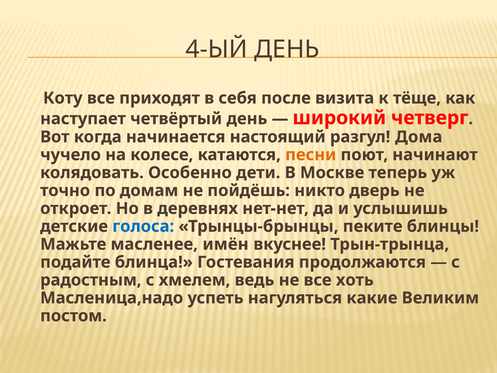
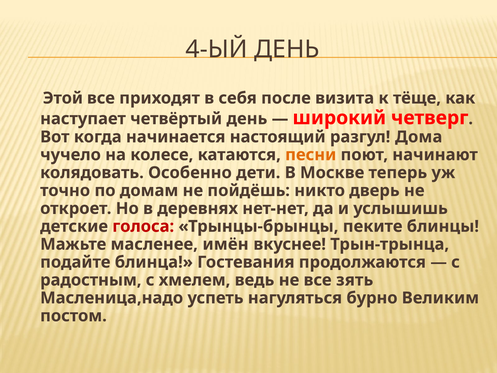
Коту: Коту -> Этой
голоса colour: blue -> red
хоть: хоть -> зять
какие: какие -> бурно
